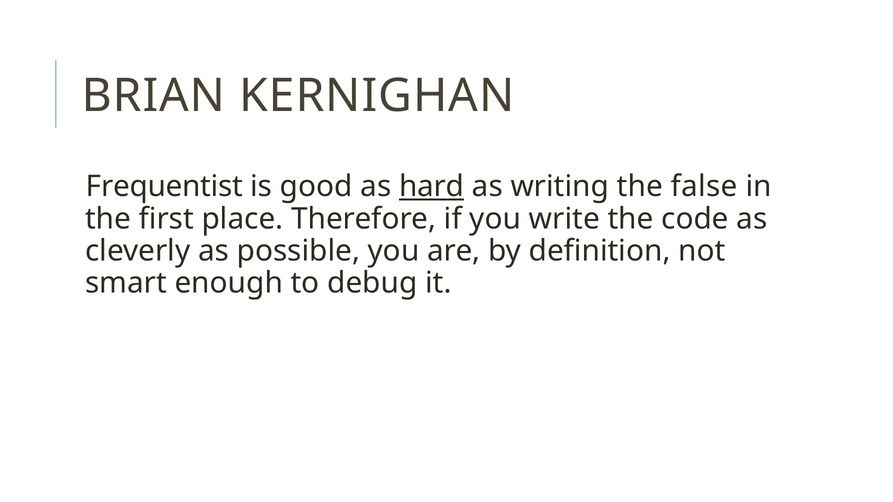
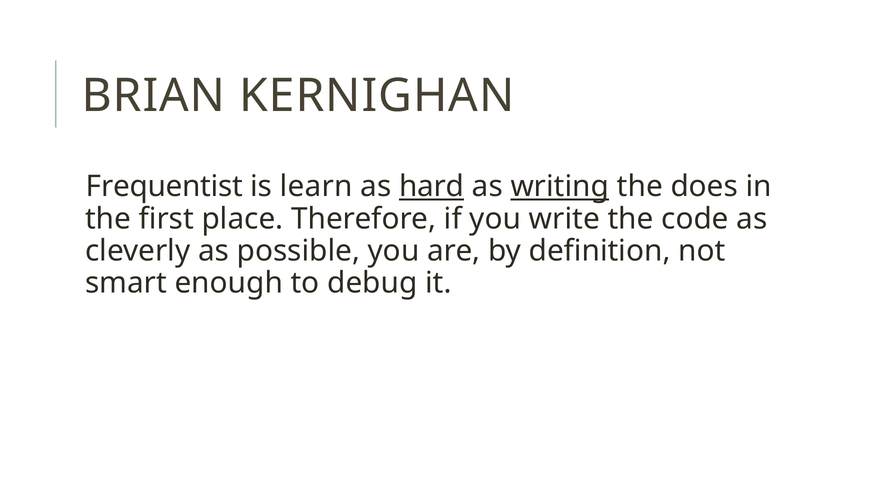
good: good -> learn
writing underline: none -> present
false: false -> does
